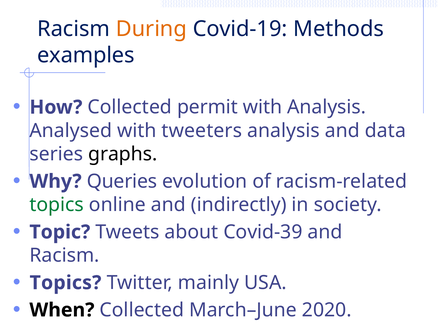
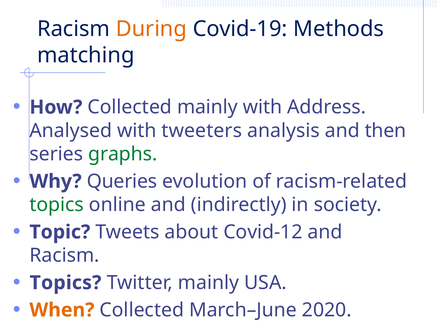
examples: examples -> matching
Collected permit: permit -> mainly
with Analysis: Analysis -> Address
data: data -> then
graphs colour: black -> green
Covid-39: Covid-39 -> Covid-12
When colour: black -> orange
